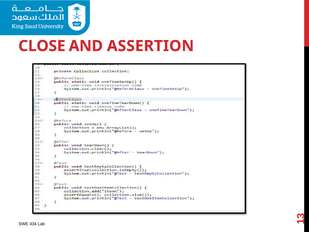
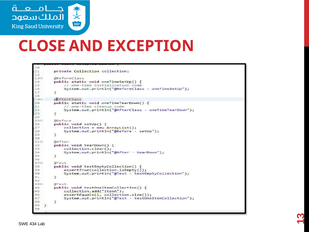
ASSERTION: ASSERTION -> EXCEPTION
